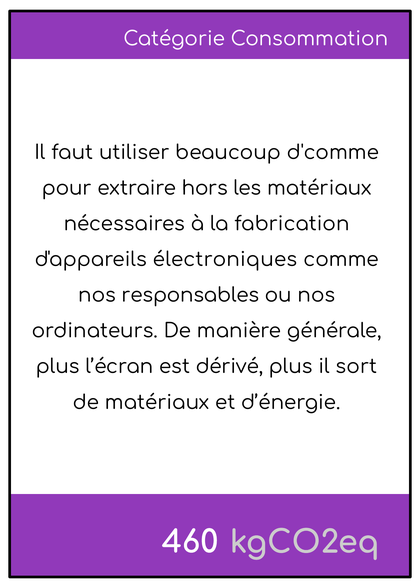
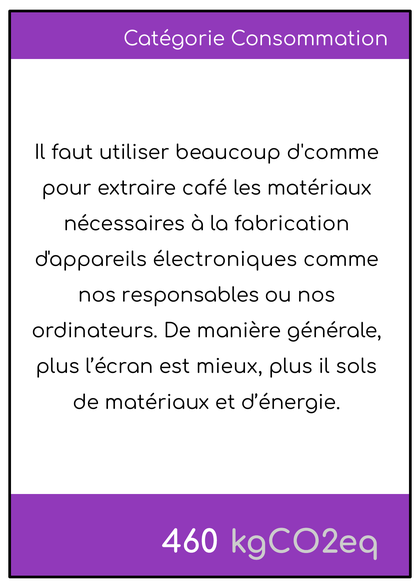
hors: hors -> café
dérivé: dérivé -> mieux
sort: sort -> sols
